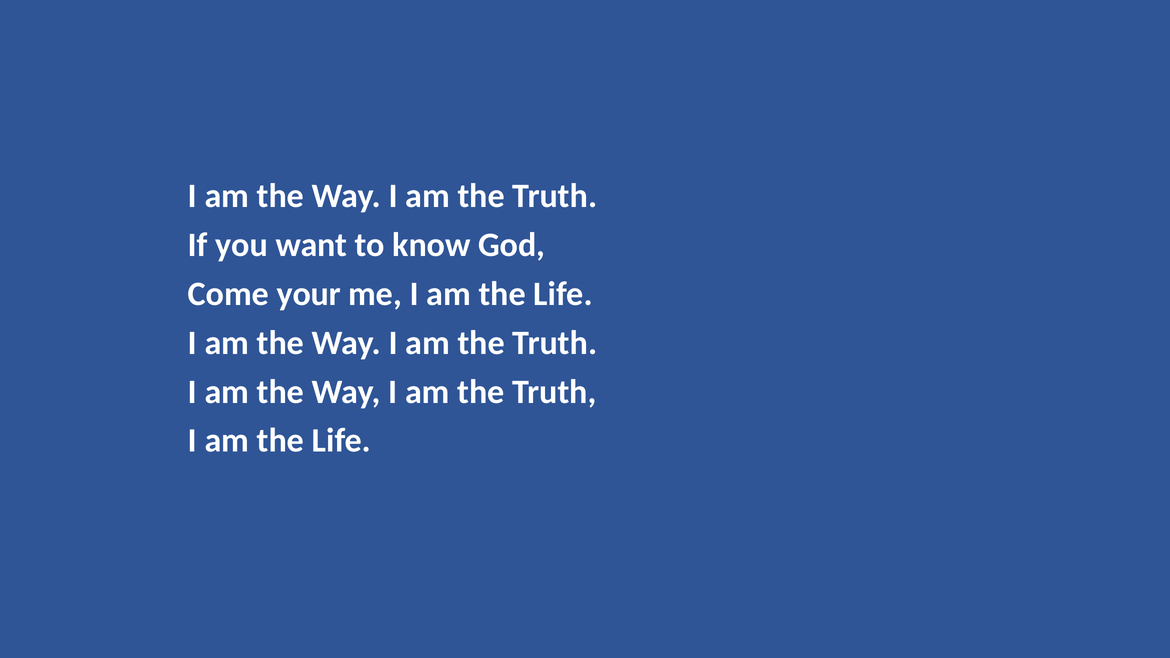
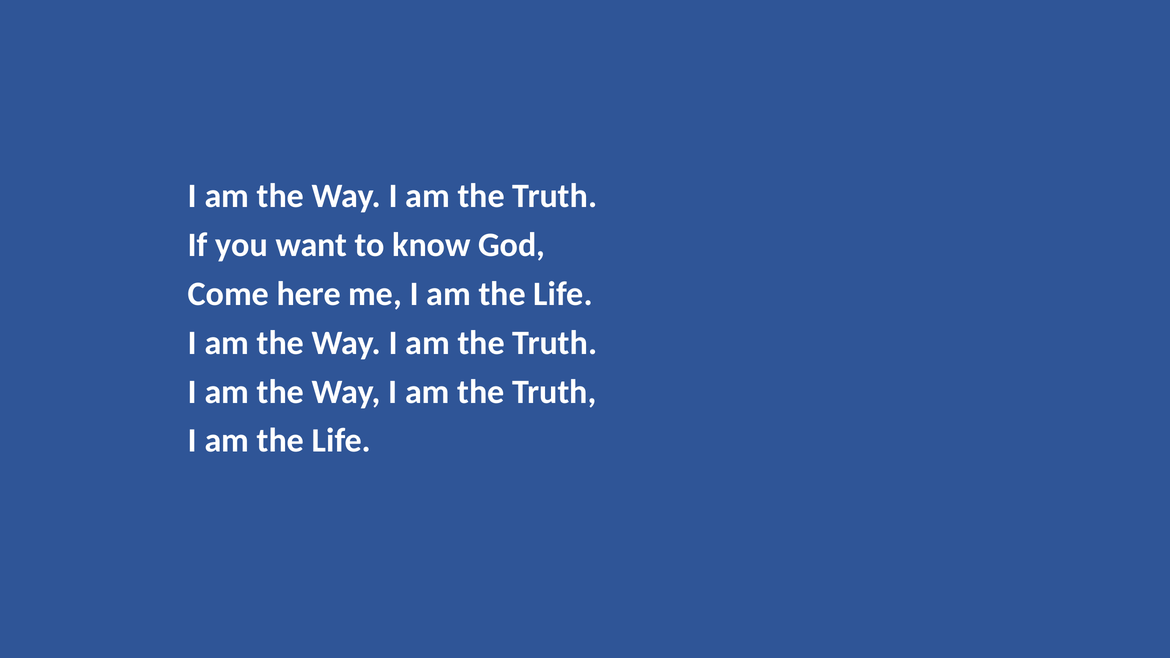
your: your -> here
